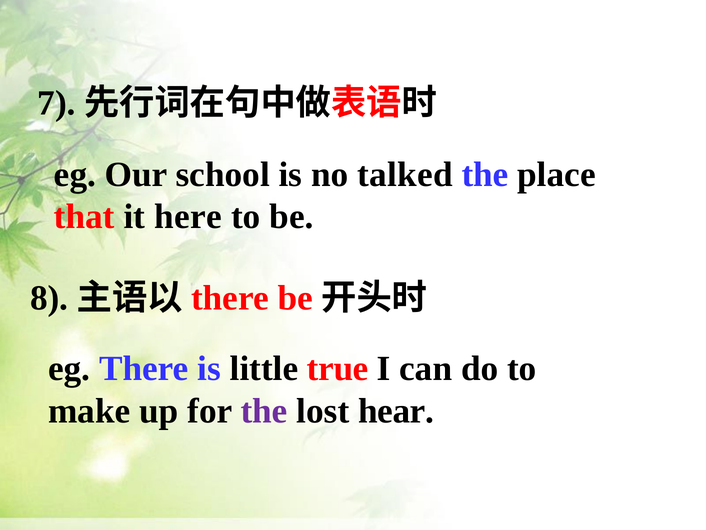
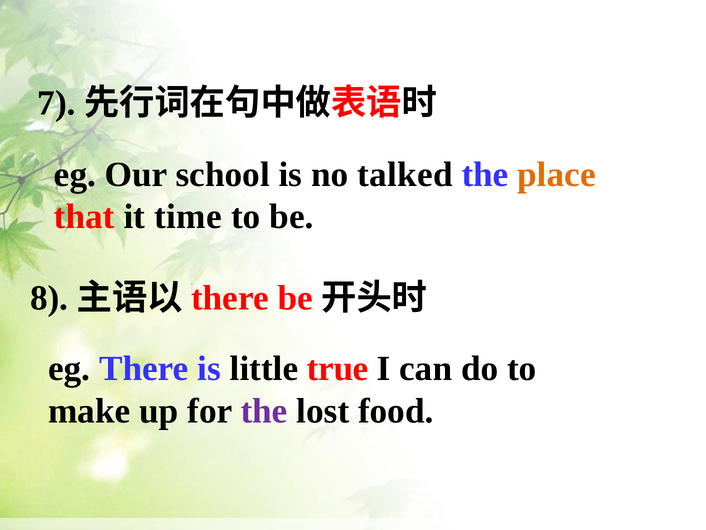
place colour: black -> orange
here: here -> time
hear: hear -> food
